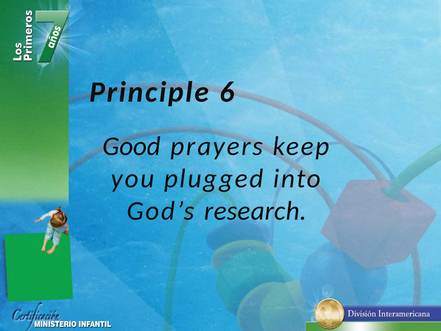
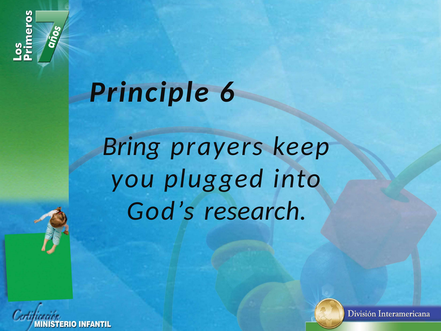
Good: Good -> Bring
